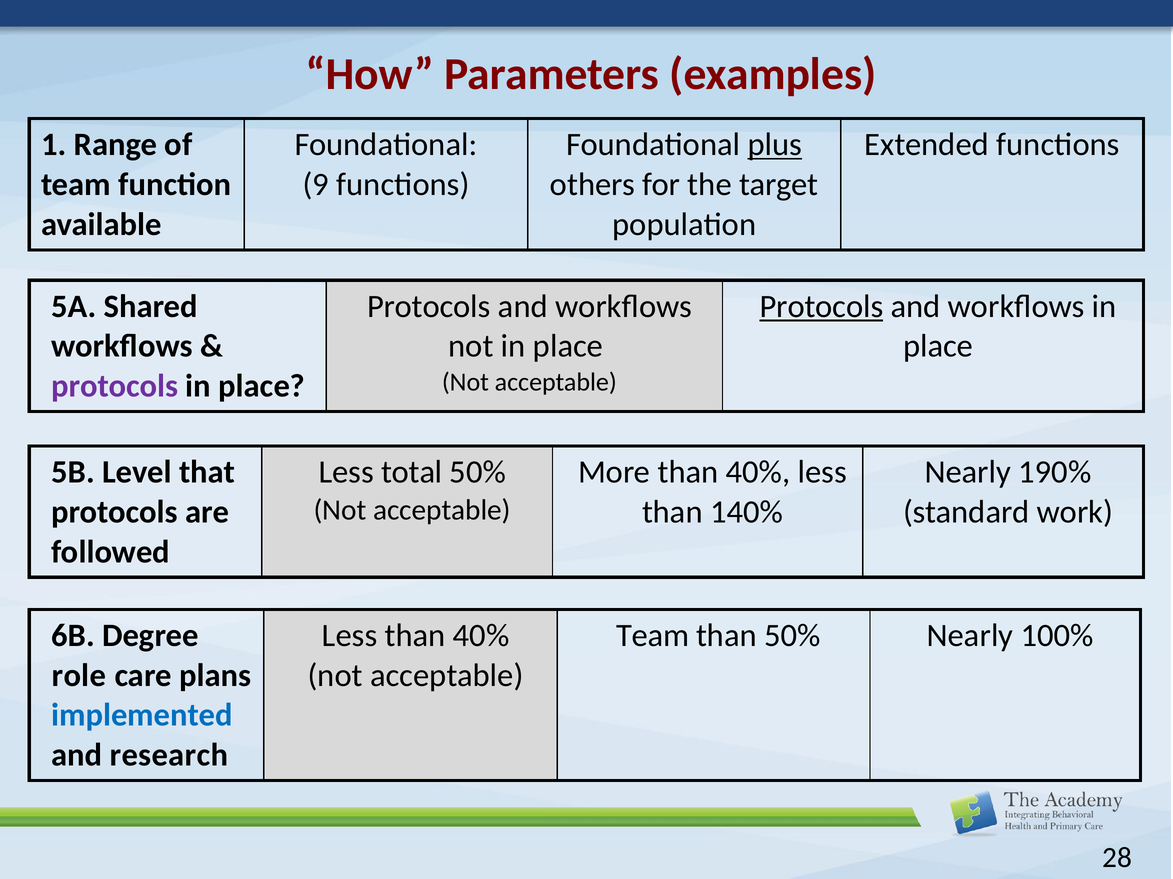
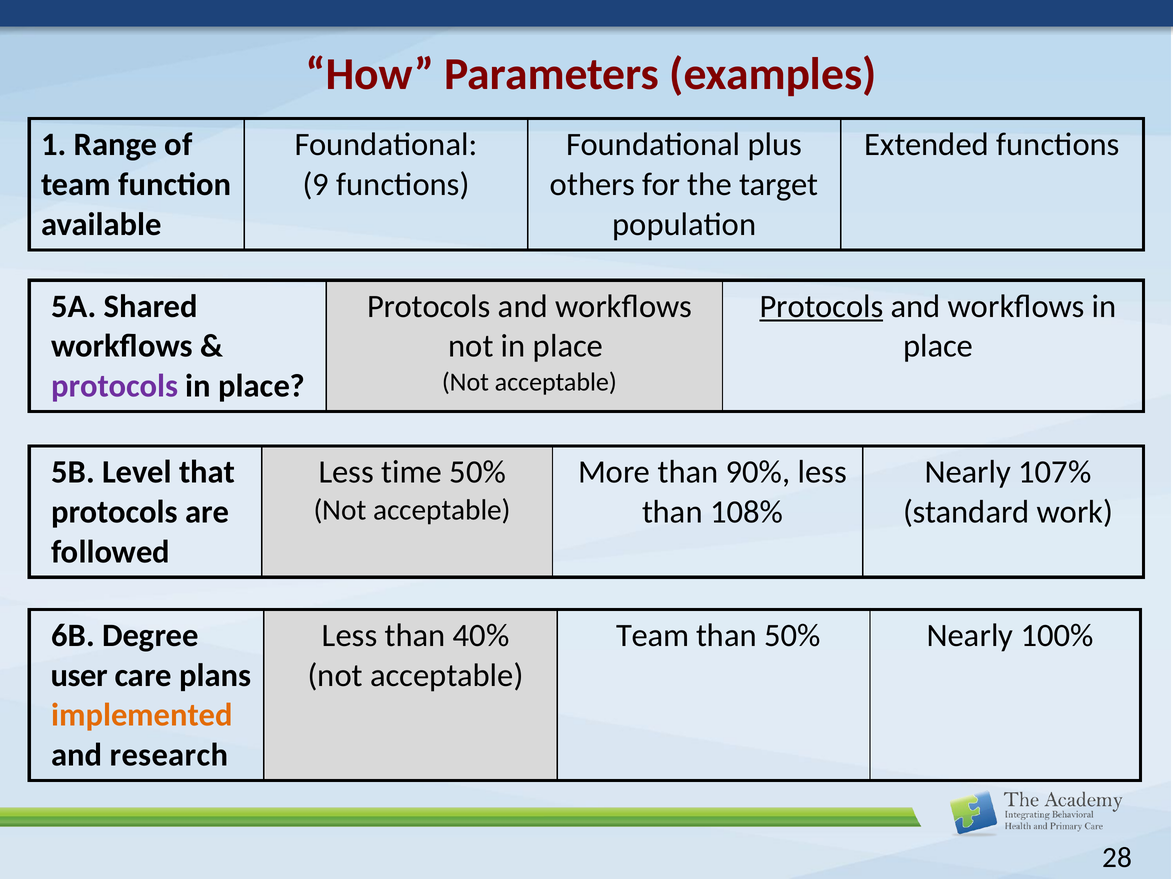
plus underline: present -> none
total: total -> time
More than 40%: 40% -> 90%
190%: 190% -> 107%
140%: 140% -> 108%
role: role -> user
implemented colour: blue -> orange
